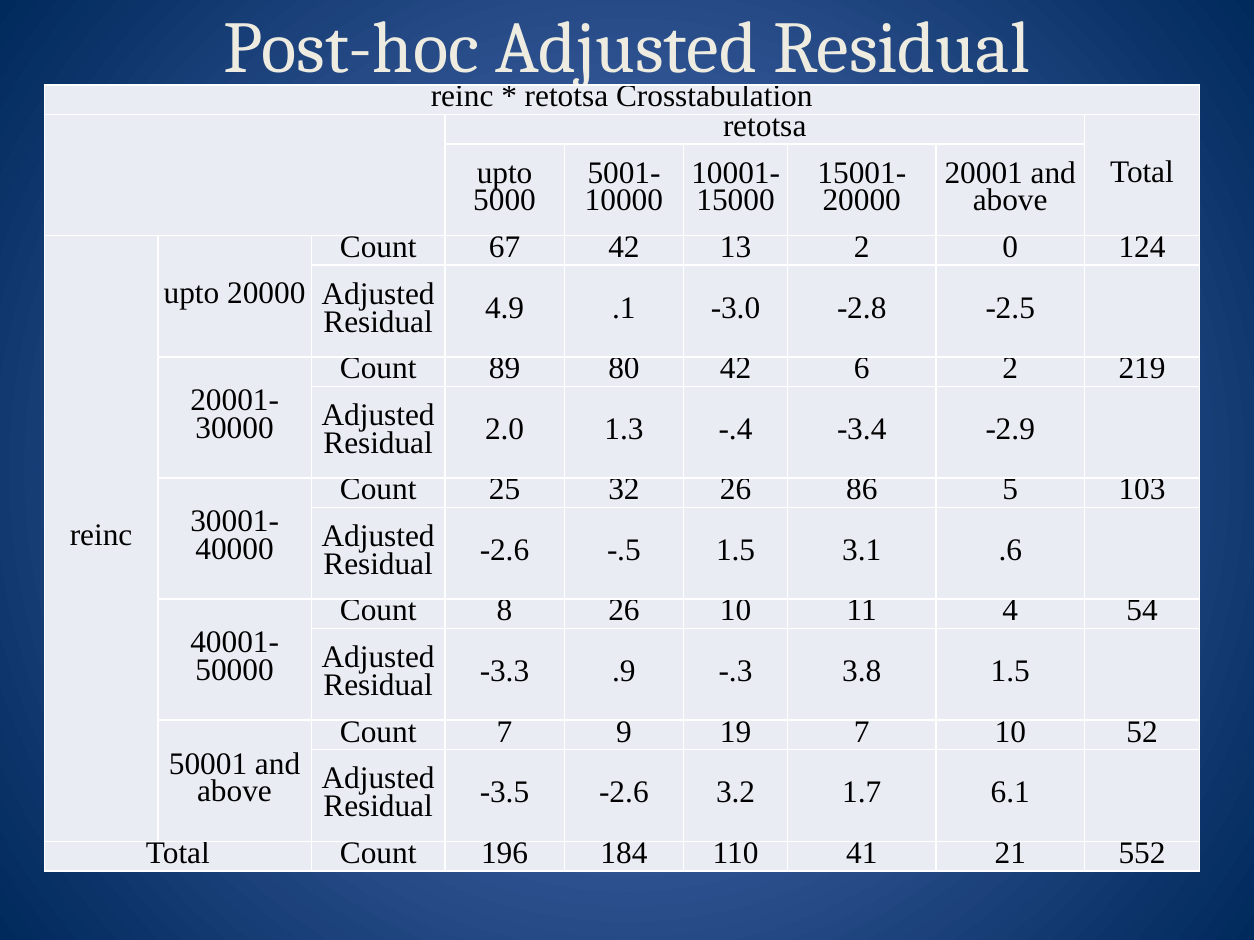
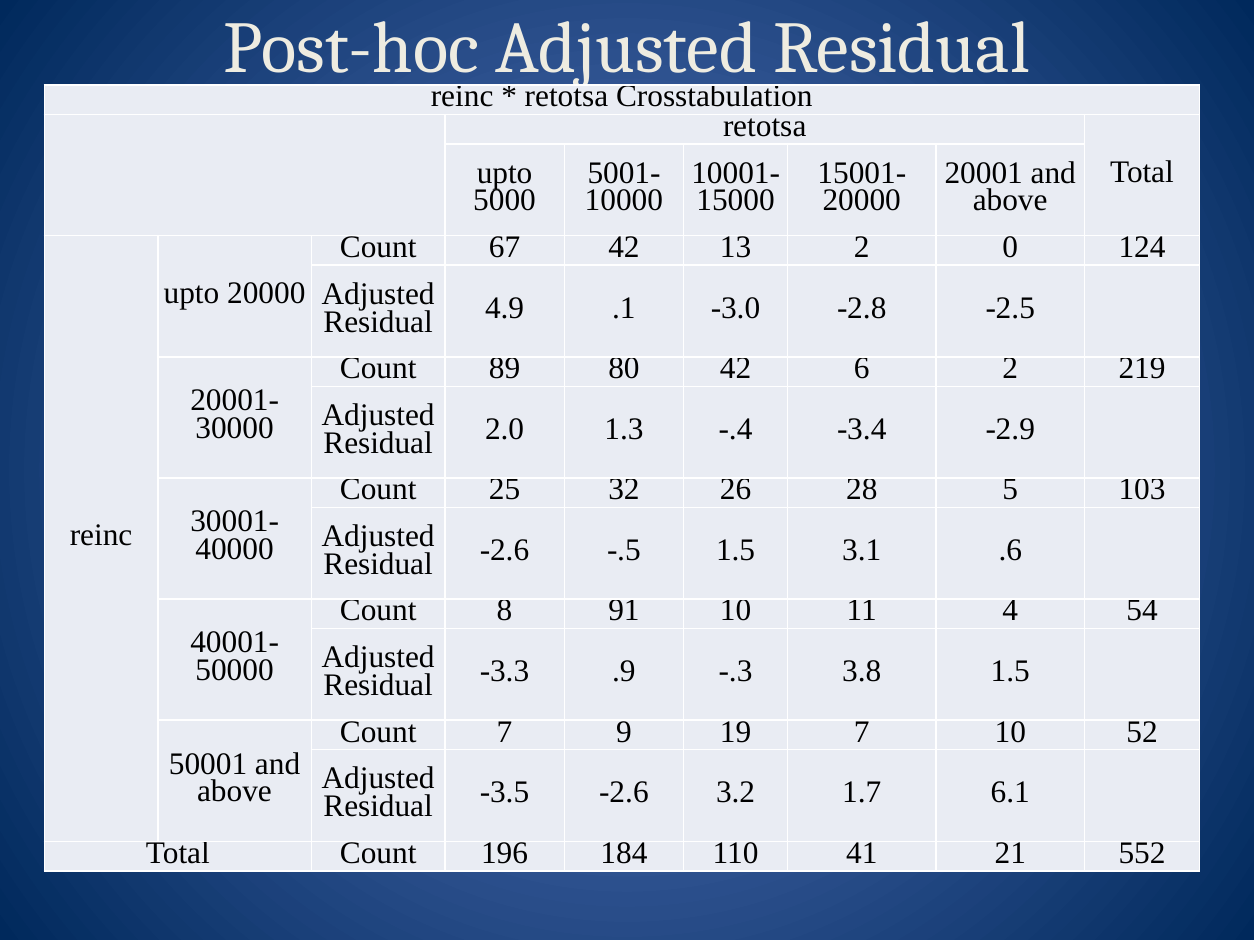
86: 86 -> 28
8 26: 26 -> 91
